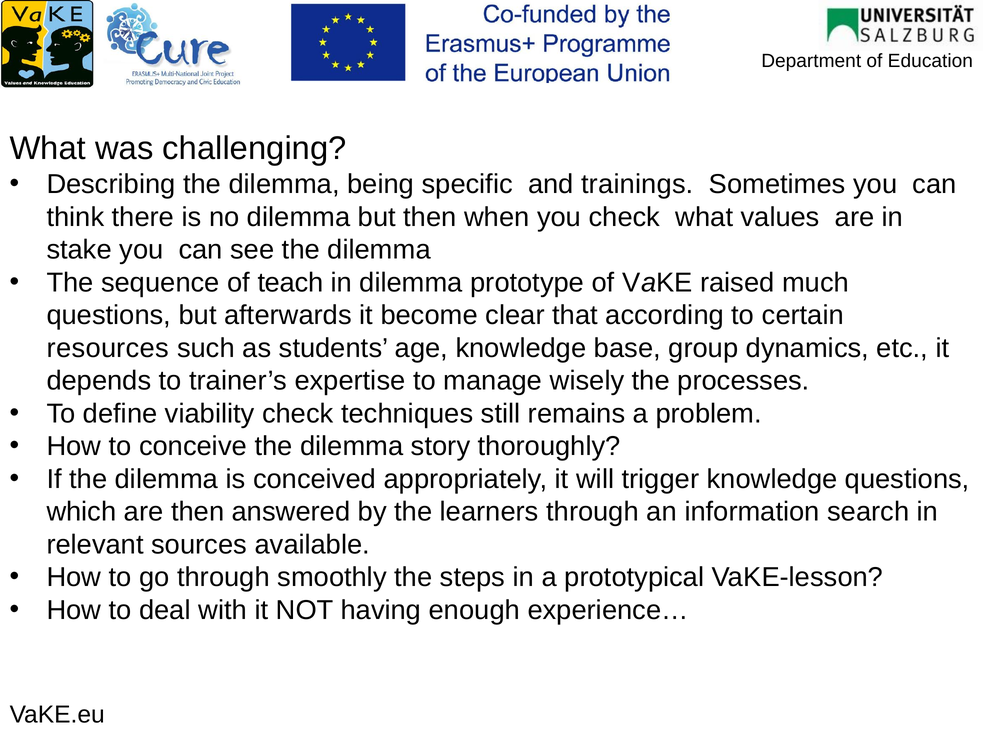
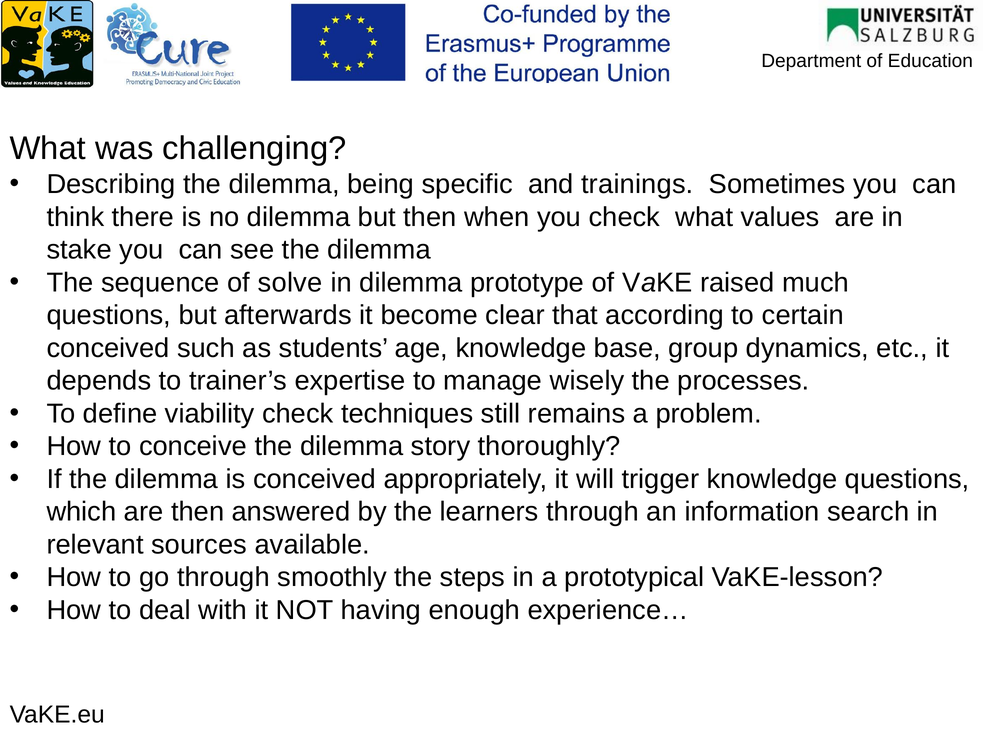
teach: teach -> solve
resources at (108, 348): resources -> conceived
